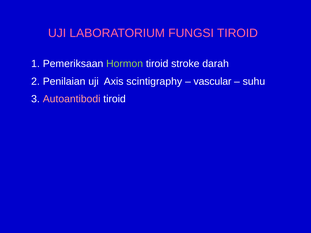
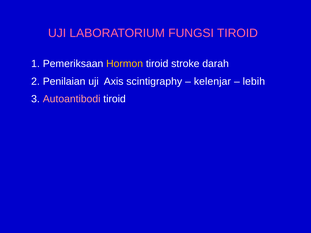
Hormon colour: light green -> yellow
vascular: vascular -> kelenjar
suhu: suhu -> lebih
